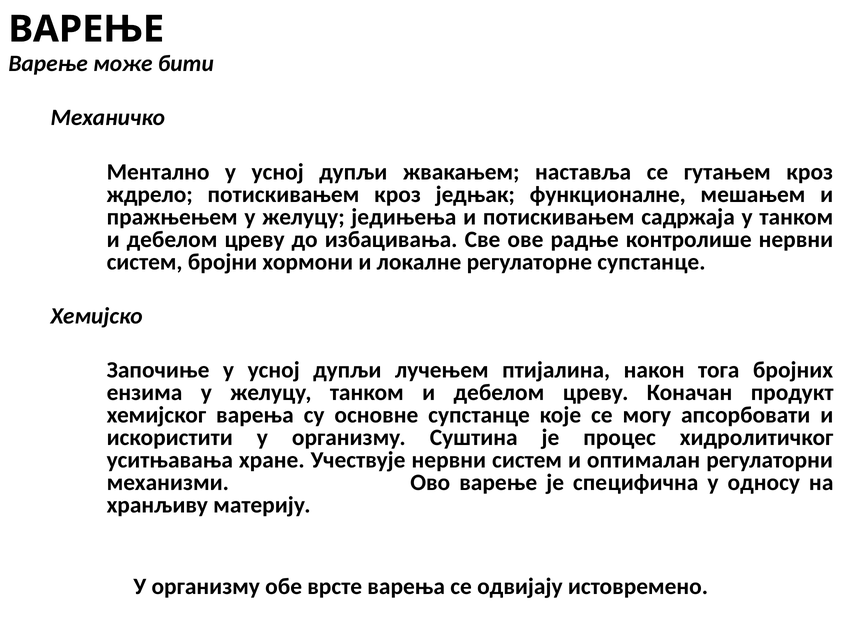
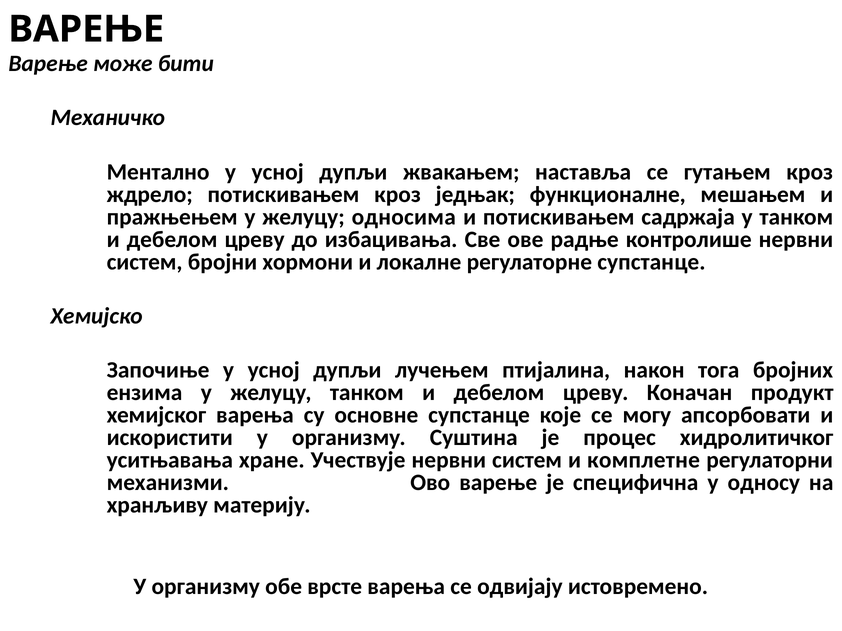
једињења: једињења -> односима
оптималан: оптималан -> комплетне
